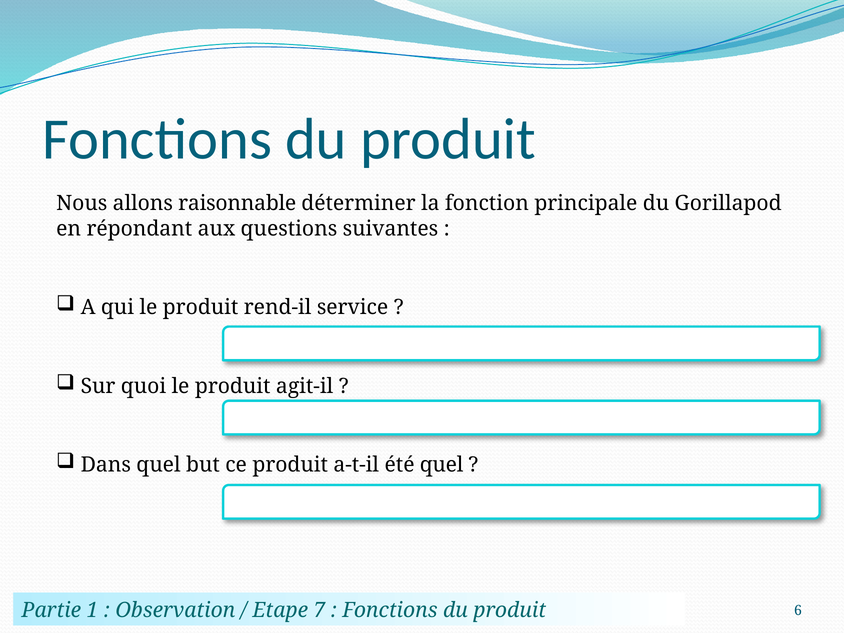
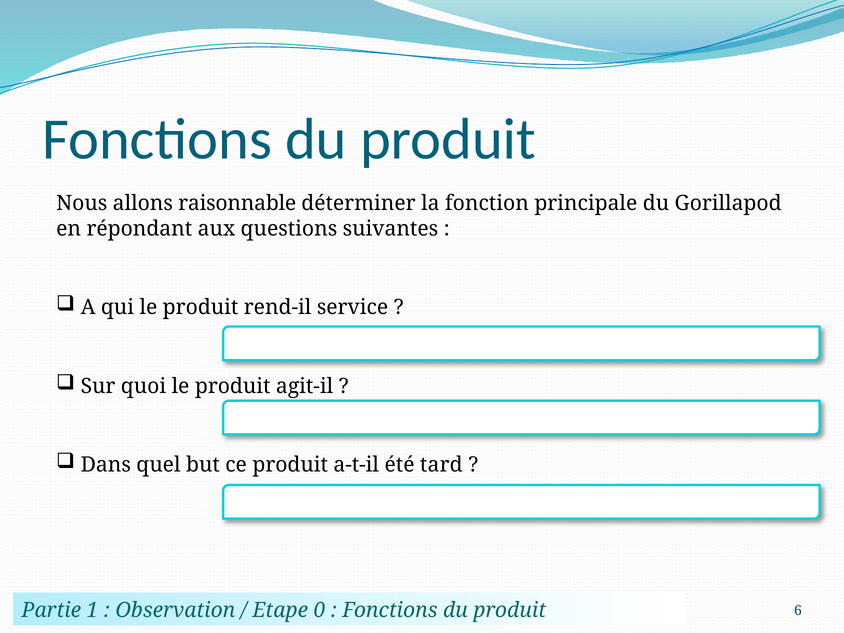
été quel: quel -> tard
7: 7 -> 0
